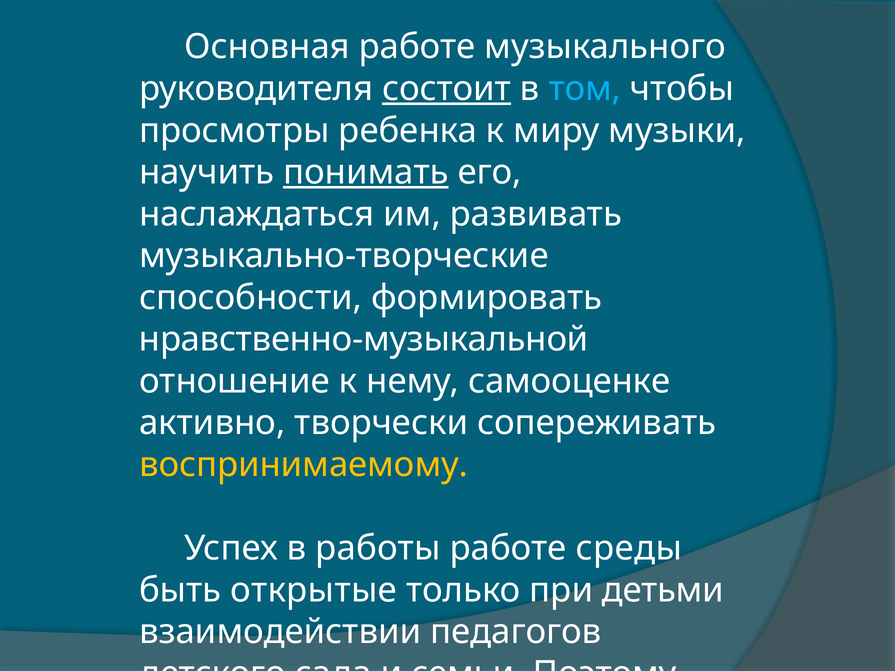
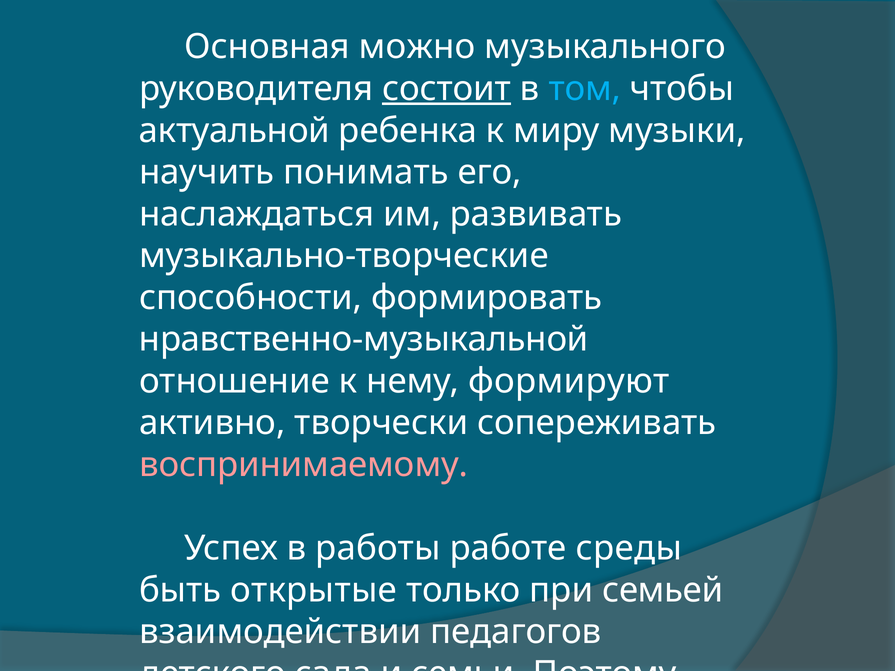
Основная работе: работе -> можно
просмотры at (234, 131): просмотры -> актуальной
понимать underline: present -> none
самооценке: самооценке -> формируют
воспринимаемому colour: yellow -> pink
детьми: детьми -> семьей
